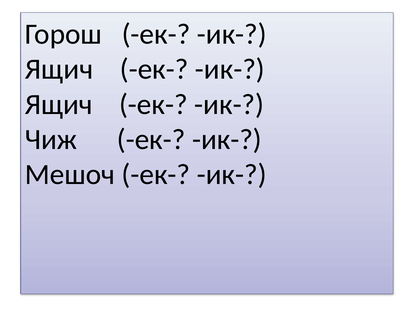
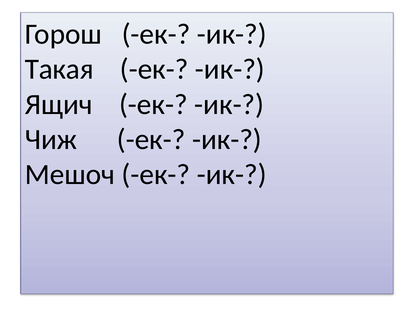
Ящич at (59, 69): Ящич -> Такая
